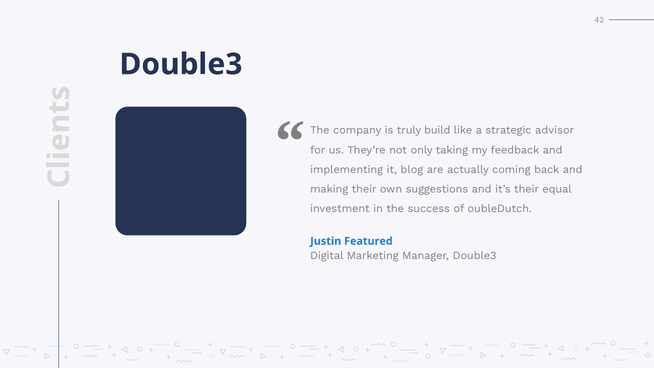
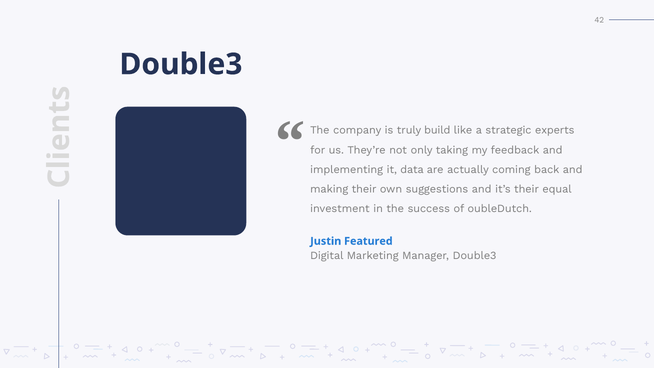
advisor: advisor -> experts
blog: blog -> data
